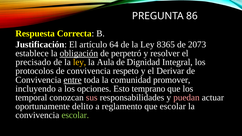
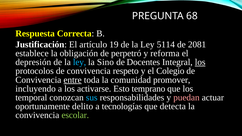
86: 86 -> 68
64: 64 -> 19
8365: 8365 -> 5114
2073: 2073 -> 2081
obligación underline: present -> none
resolver: resolver -> reforma
precisado: precisado -> depresión
ley at (80, 62) colour: yellow -> light blue
Aula: Aula -> Sino
Dignidad: Dignidad -> Docentes
los at (200, 62) underline: none -> present
Derivar: Derivar -> Colegio
opciones: opciones -> activarse
sus colour: pink -> light blue
reglamento: reglamento -> tecnologías
que escolar: escolar -> detecta
